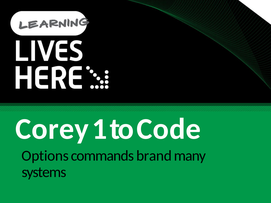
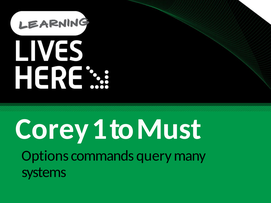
Code: Code -> Must
brand: brand -> query
